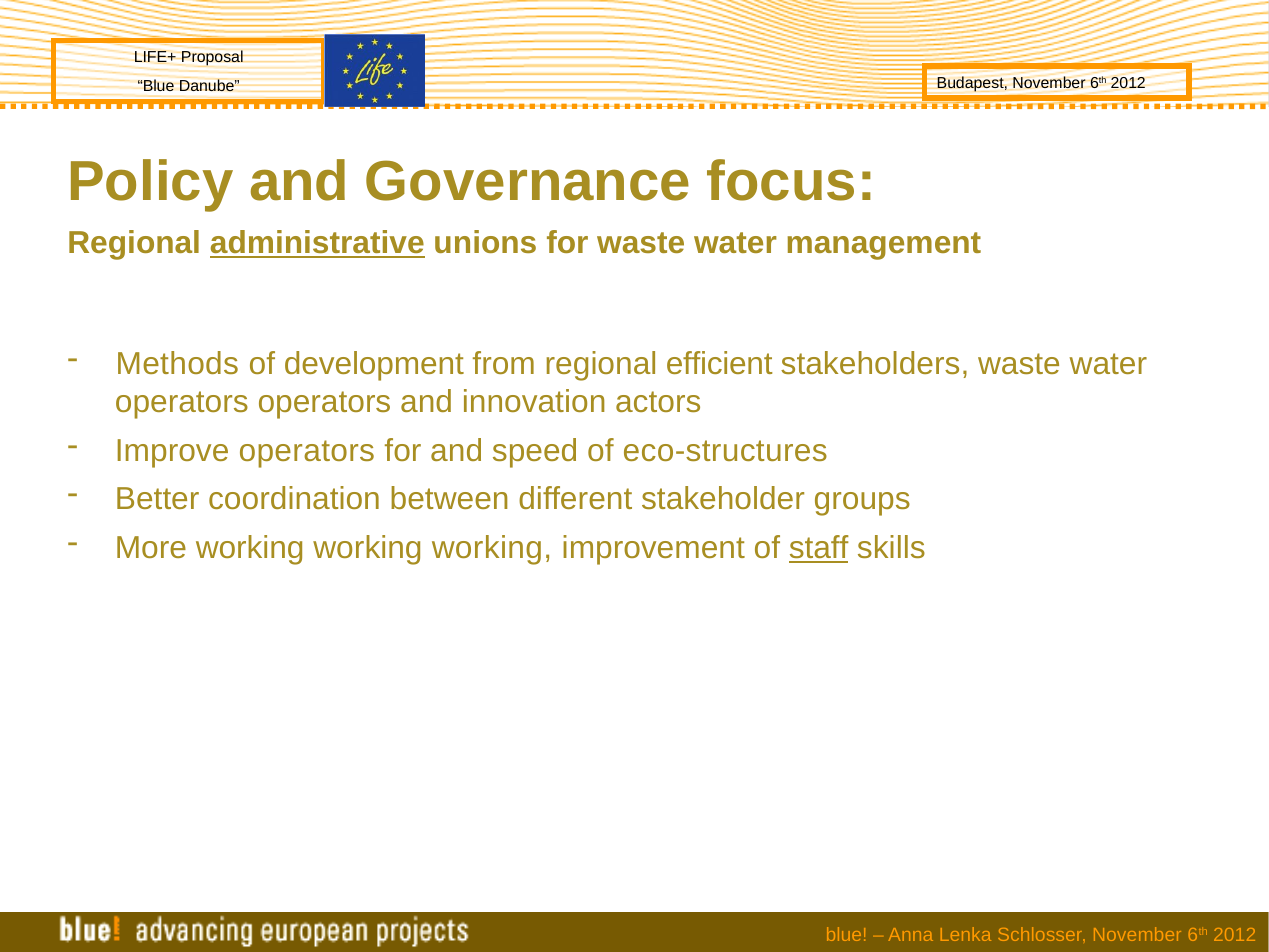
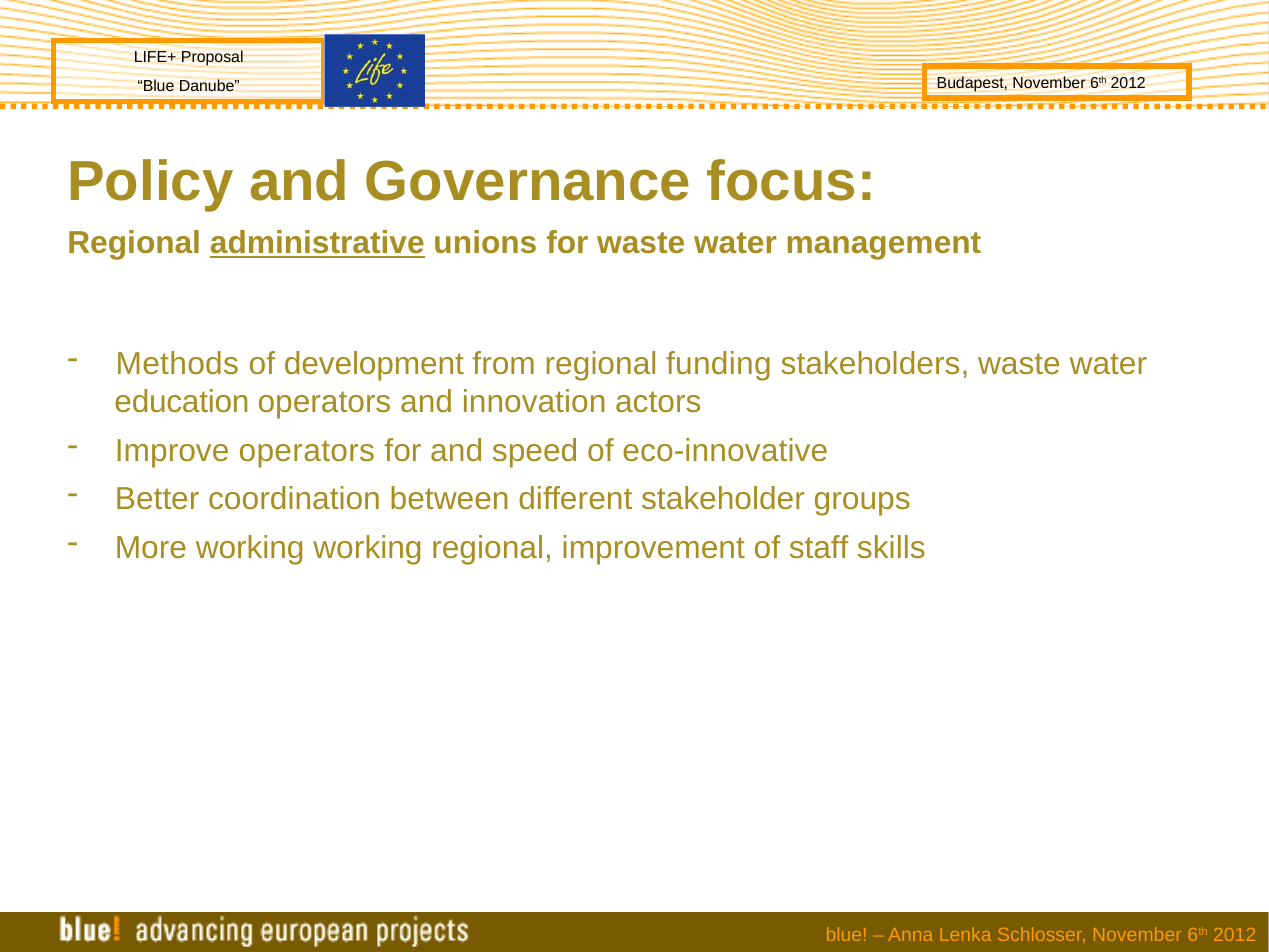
efficient: efficient -> funding
operators at (182, 402): operators -> education
eco-structures: eco-structures -> eco-innovative
working at (492, 548): working -> regional
staff underline: present -> none
